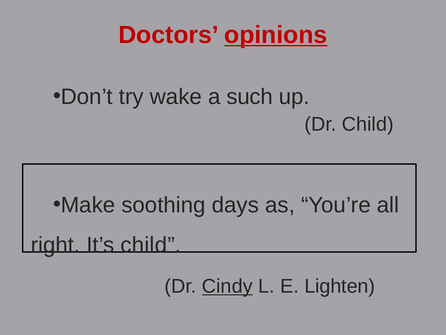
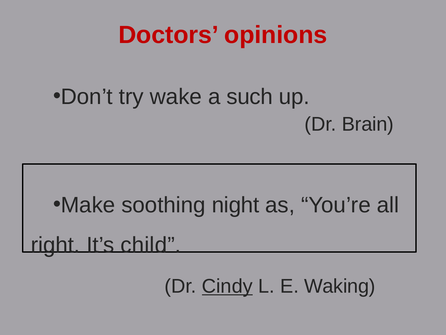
opinions underline: present -> none
Dr Child: Child -> Brain
days: days -> night
Lighten: Lighten -> Waking
